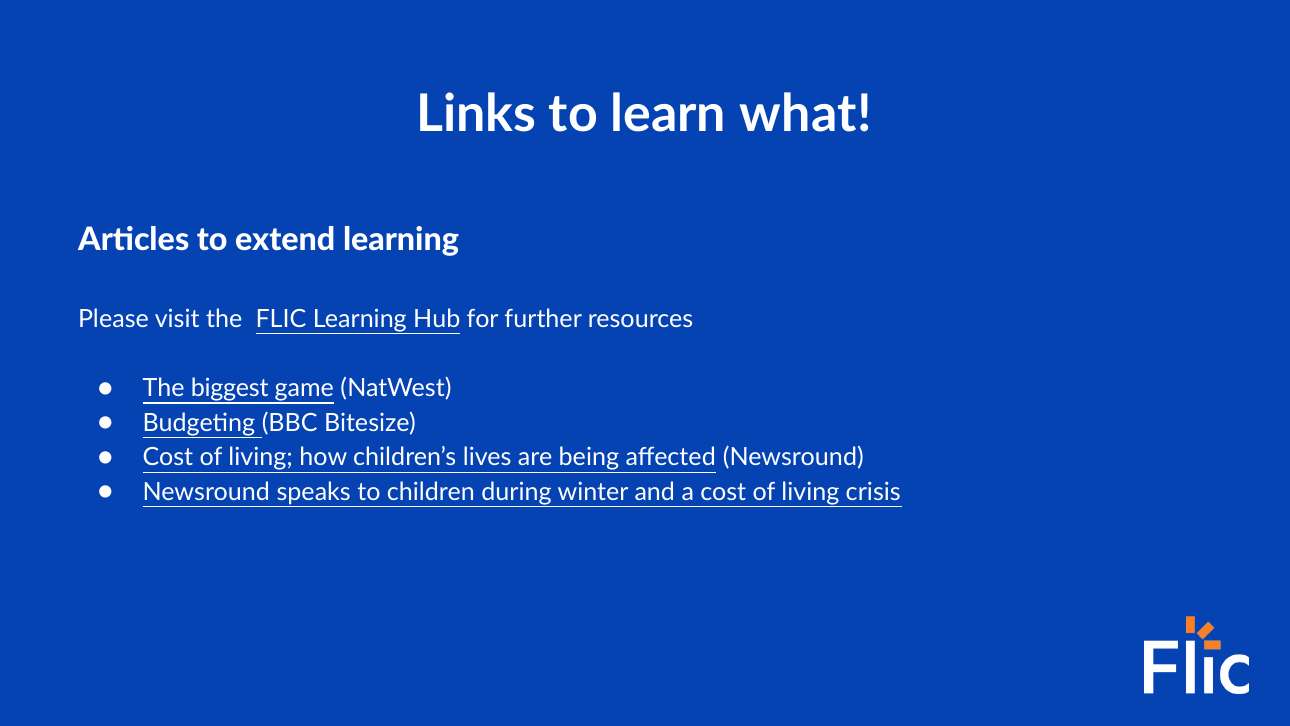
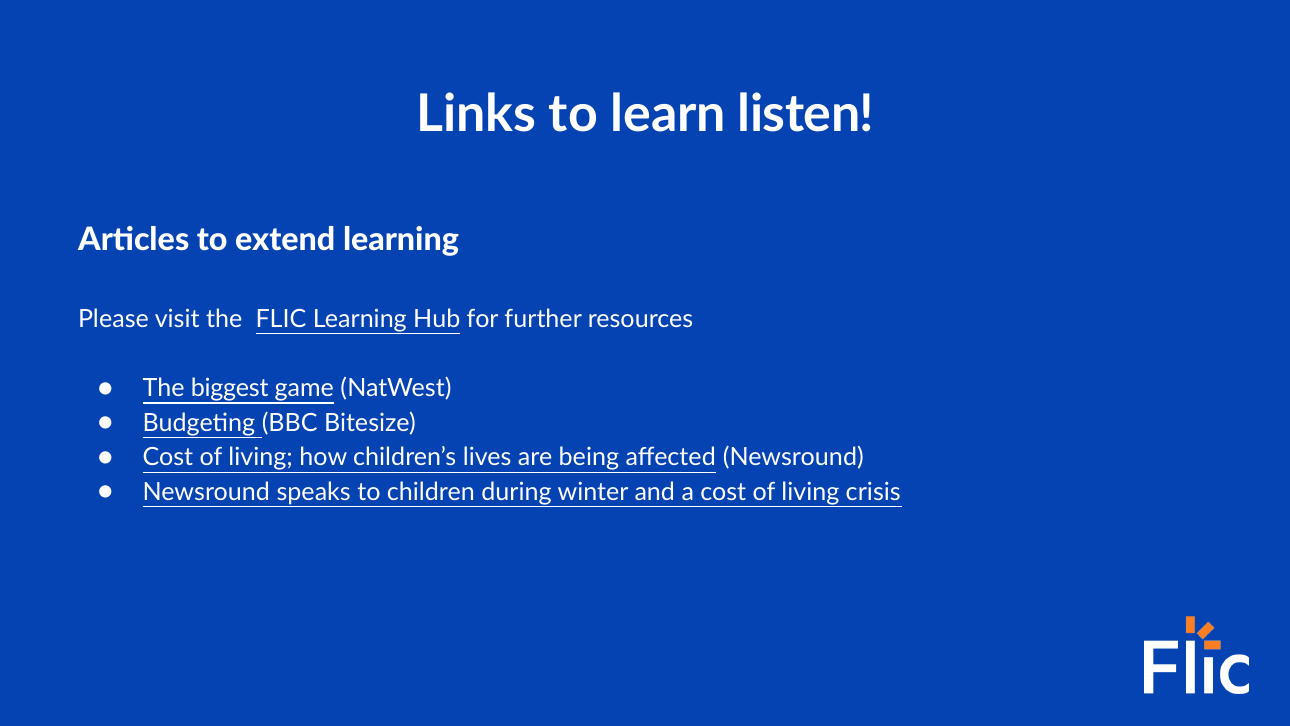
what: what -> listen
